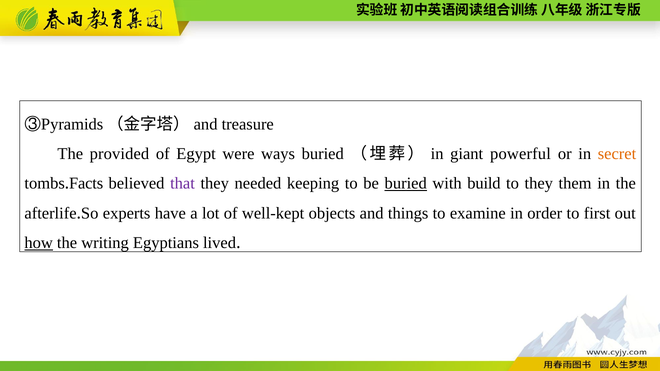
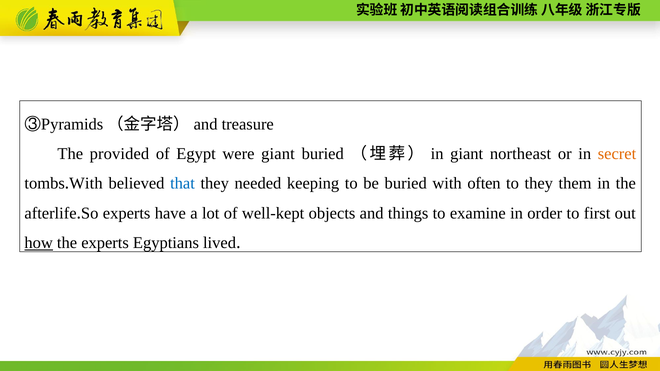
were ways: ways -> giant
powerful: powerful -> northeast
Facts at (86, 184): Facts -> With
that colour: purple -> blue
buried at (406, 184) underline: present -> none
build: build -> often
the writing: writing -> experts
